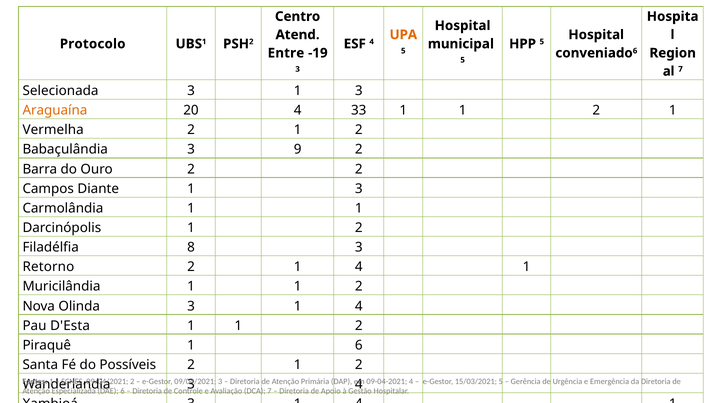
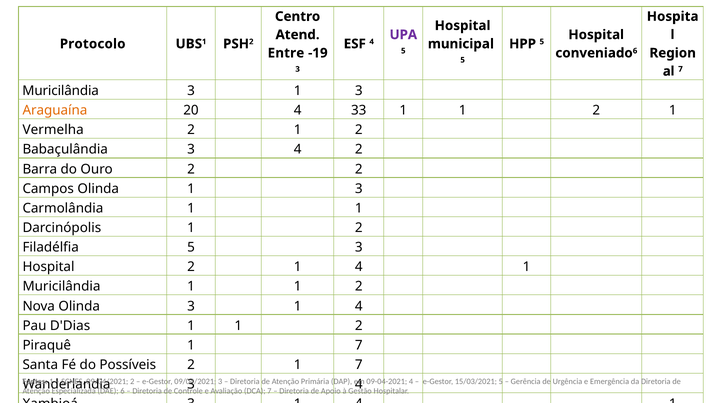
UPA colour: orange -> purple
Selecionada at (61, 91): Selecionada -> Muricilândia
Babaçulândia 3 9: 9 -> 4
Campos Diante: Diante -> Olinda
Filadélfia 8: 8 -> 5
Retorno at (48, 267): Retorno -> Hospital
D'Esta: D'Esta -> D'Dias
Piraquê 1 6: 6 -> 7
2 at (359, 365): 2 -> 7
